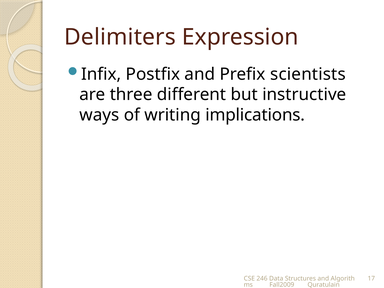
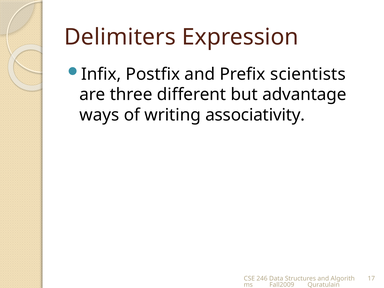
instructive: instructive -> advantage
implications: implications -> associativity
